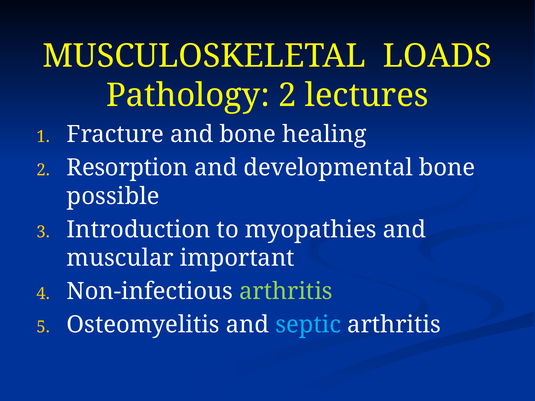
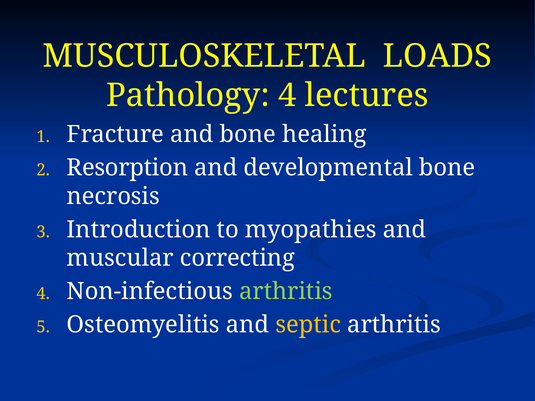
Pathology 2: 2 -> 4
possible: possible -> necrosis
important: important -> correcting
septic colour: light blue -> yellow
